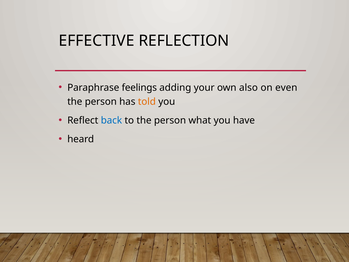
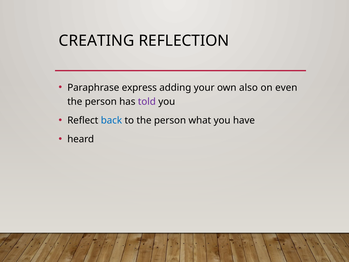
EFFECTIVE: EFFECTIVE -> CREATING
feelings: feelings -> express
told colour: orange -> purple
